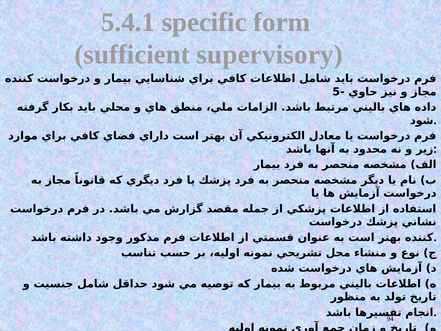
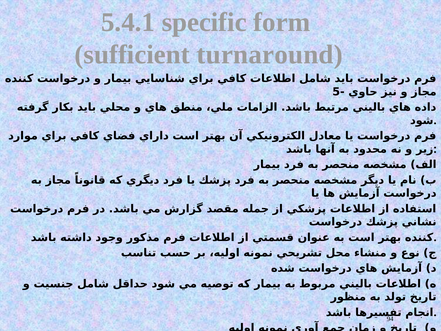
supervisory: supervisory -> turnaround
